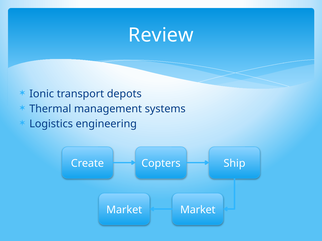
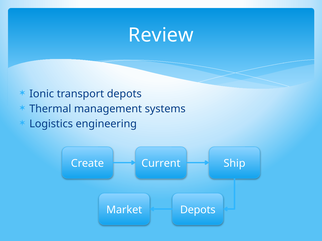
Copters: Copters -> Current
Market Market: Market -> Depots
